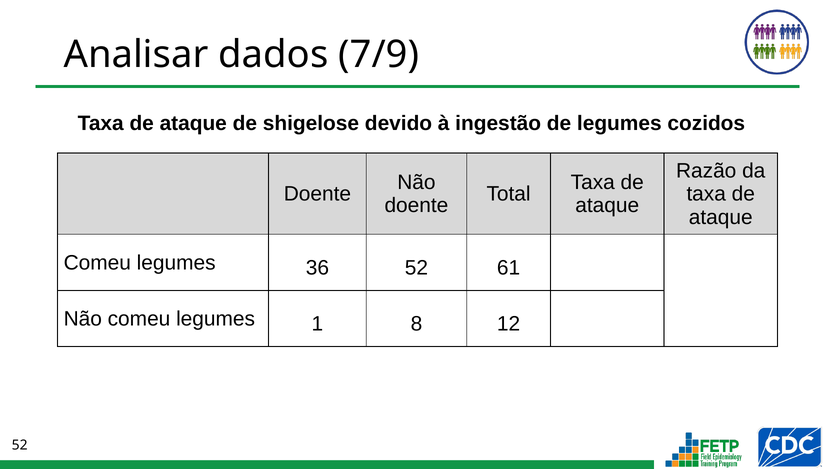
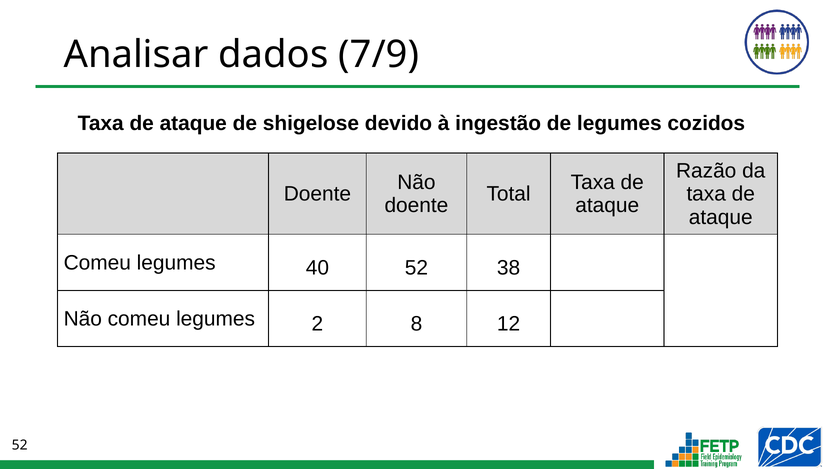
36: 36 -> 40
61: 61 -> 38
1: 1 -> 2
